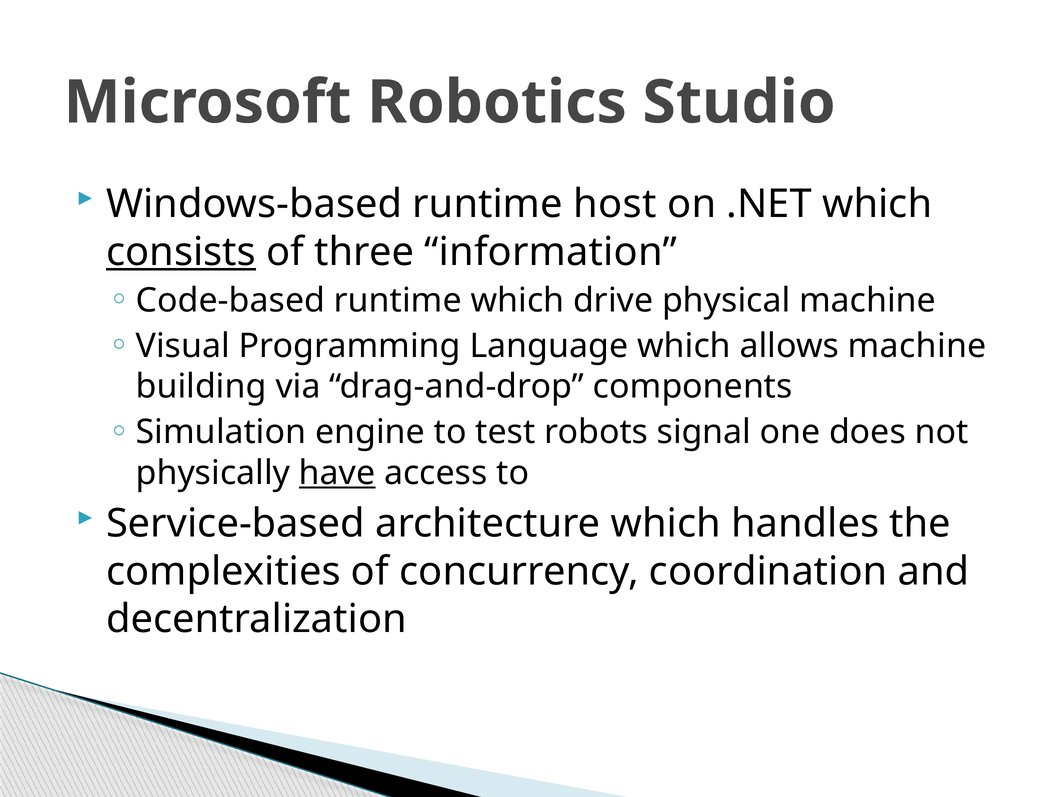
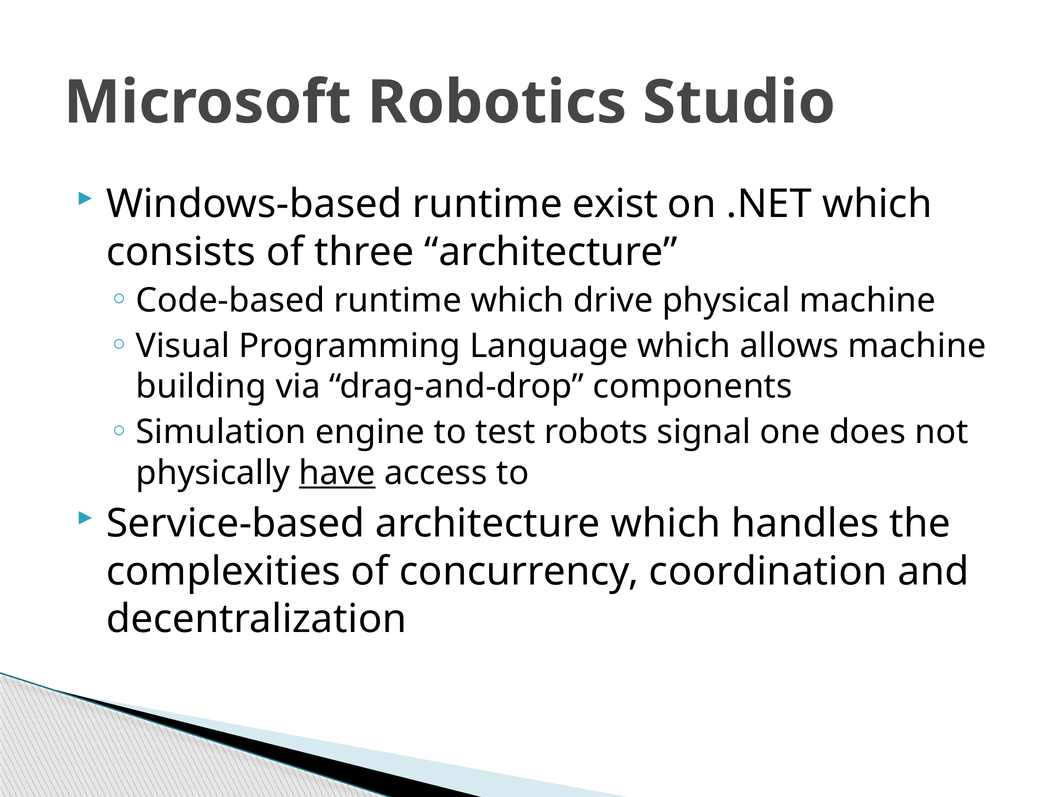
host: host -> exist
consists underline: present -> none
three information: information -> architecture
